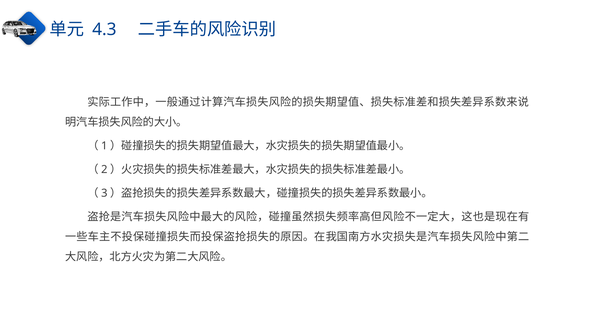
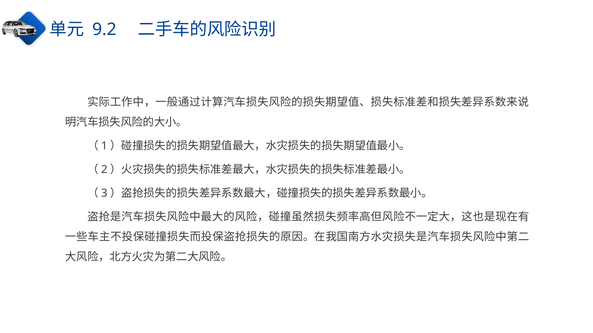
4.3: 4.3 -> 9.2
